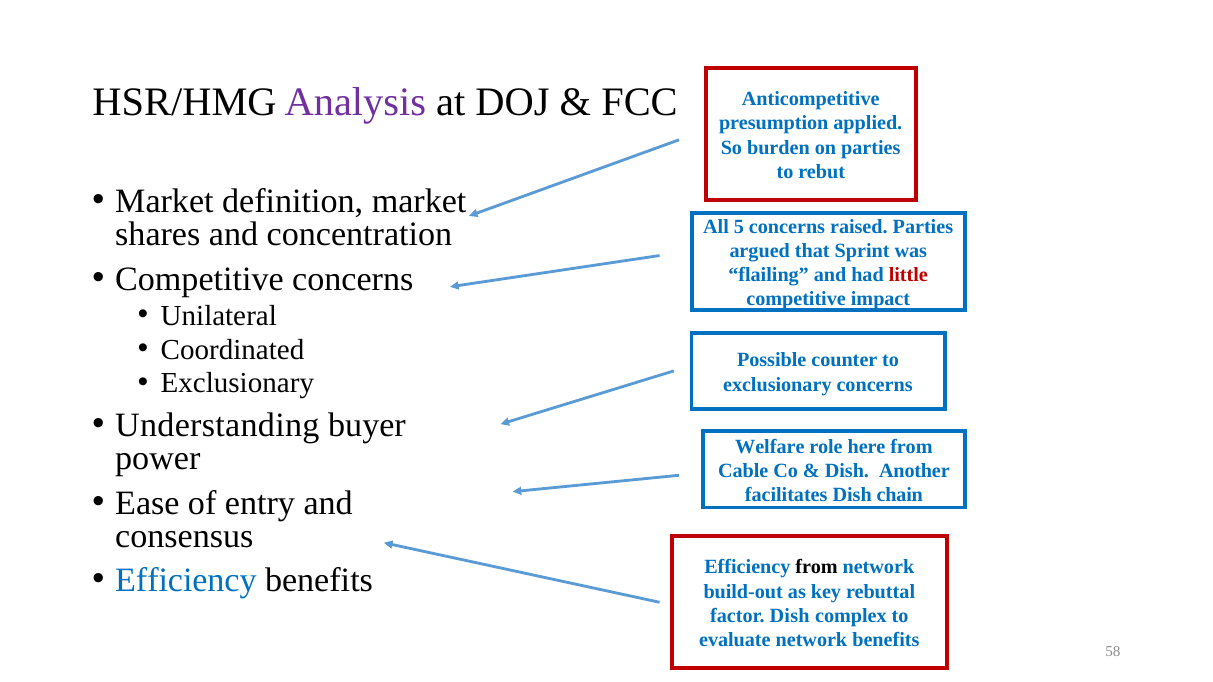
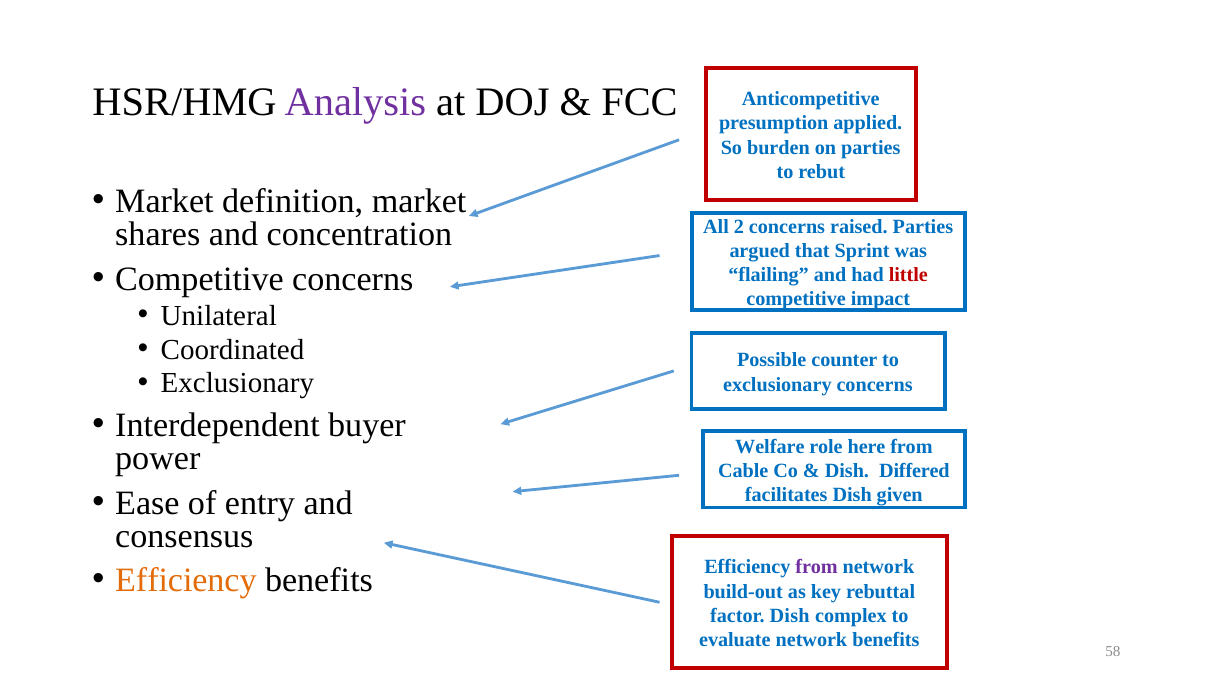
5: 5 -> 2
Understanding: Understanding -> Interdependent
Another: Another -> Differed
chain: chain -> given
Efficiency at (186, 581) colour: blue -> orange
from at (817, 568) colour: black -> purple
